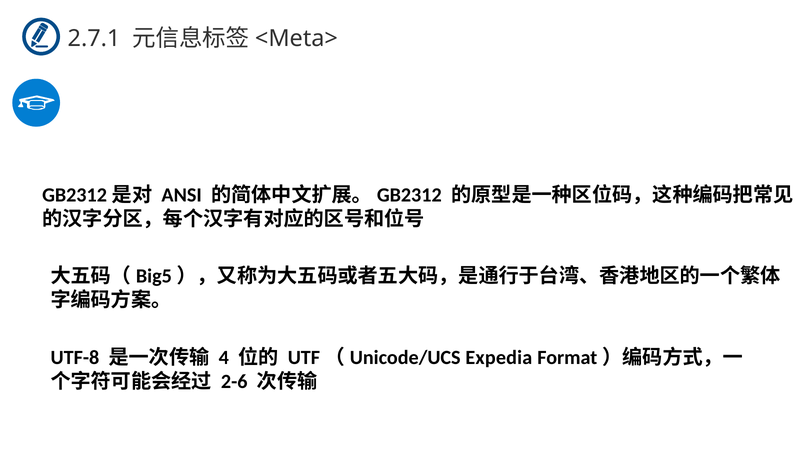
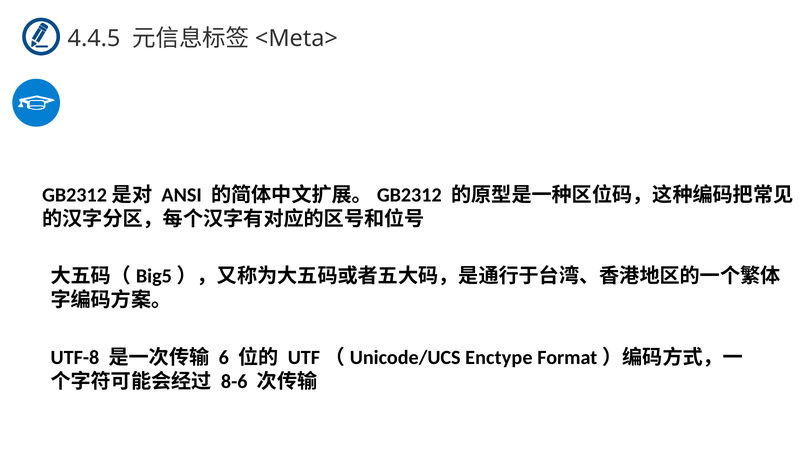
2.7.1: 2.7.1 -> 4.4.5
4: 4 -> 6
Expedia: Expedia -> Enctype
2-6: 2-6 -> 8-6
